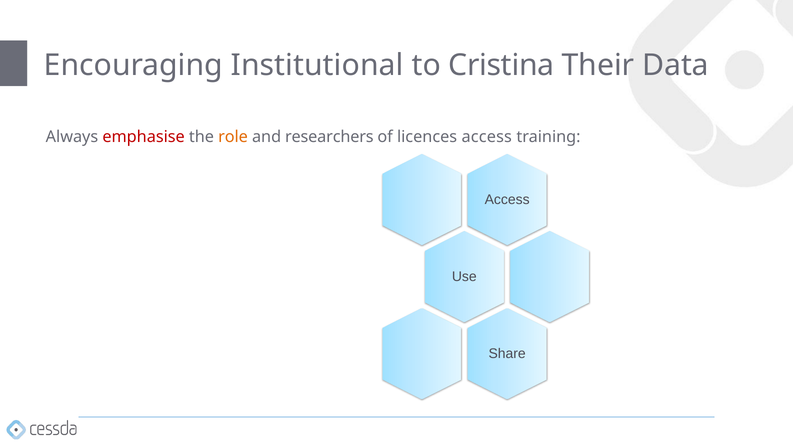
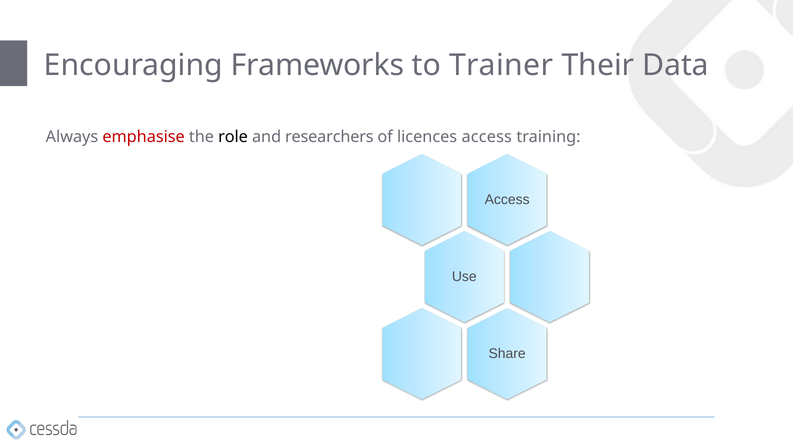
Institutional: Institutional -> Frameworks
Cristina: Cristina -> Trainer
role colour: orange -> black
